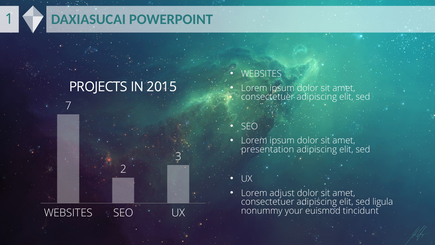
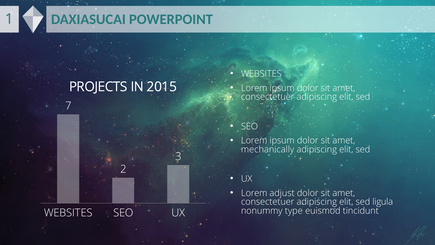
presentation: presentation -> mechanically
your: your -> type
